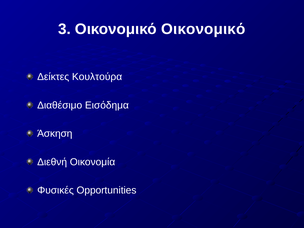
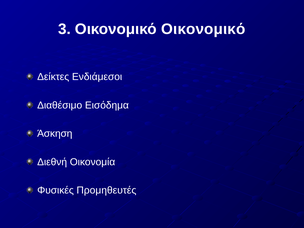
Κουλτούρα: Κουλτούρα -> Ενδιάμεσοι
Opportunities: Opportunities -> Προμηθευτές
